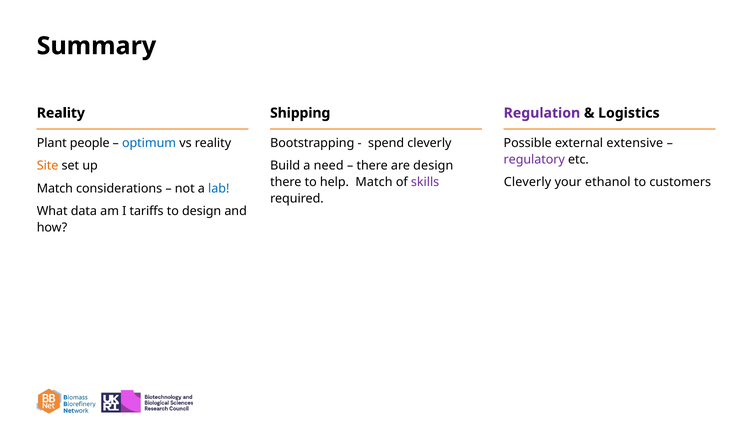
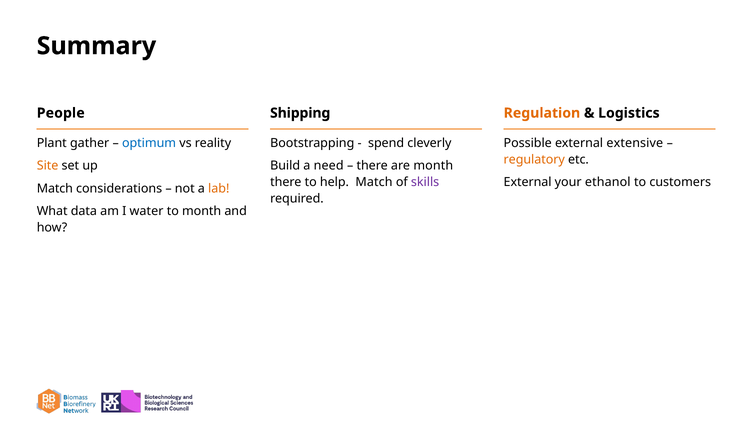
Reality at (61, 113): Reality -> People
Regulation colour: purple -> orange
people: people -> gather
regulatory colour: purple -> orange
are design: design -> month
Cleverly at (528, 182): Cleverly -> External
lab colour: blue -> orange
tariffs: tariffs -> water
to design: design -> month
